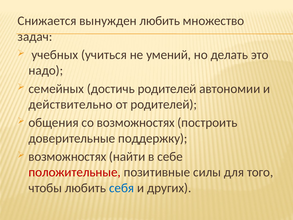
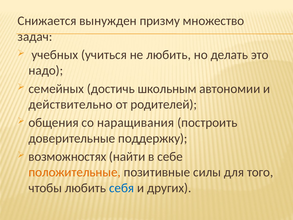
вынужден любить: любить -> призму
не умений: умений -> любить
достичь родителей: родителей -> школьным
со возможностях: возможностях -> наращивания
положительные colour: red -> orange
